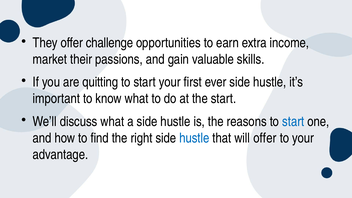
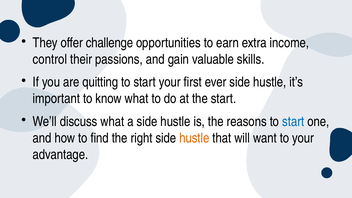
market: market -> control
hustle at (194, 138) colour: blue -> orange
will offer: offer -> want
